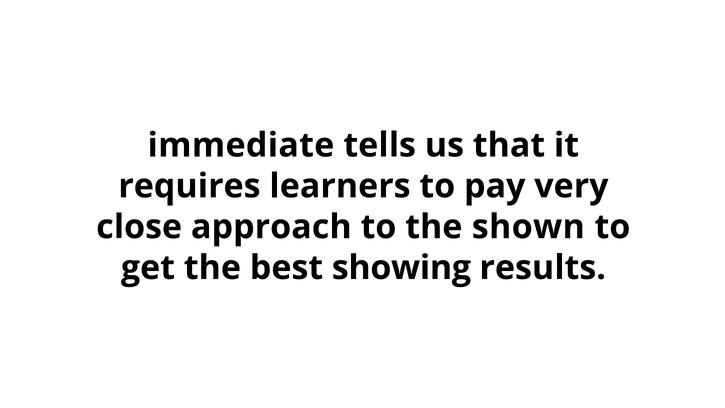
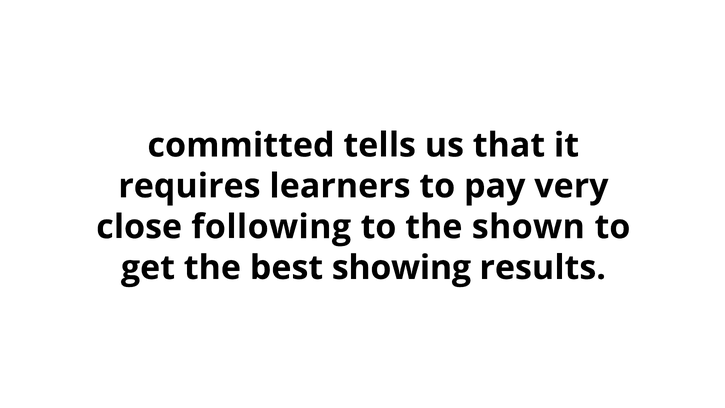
immediate: immediate -> committed
approach: approach -> following
